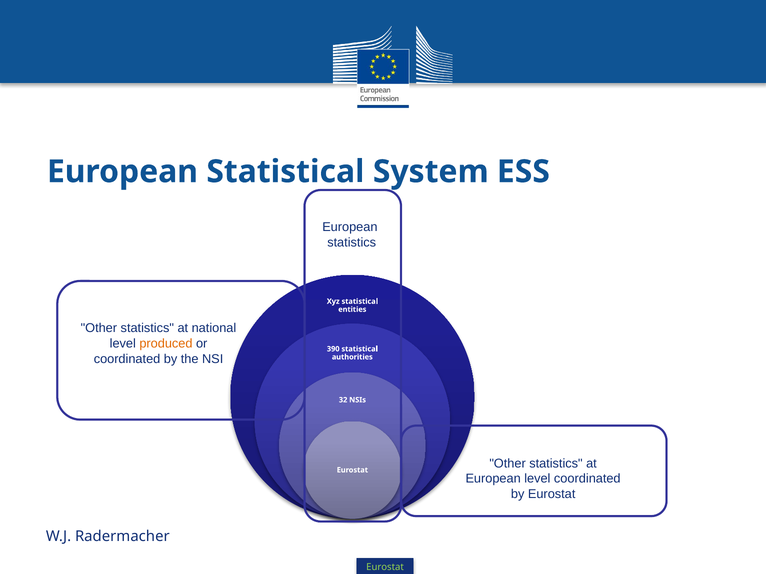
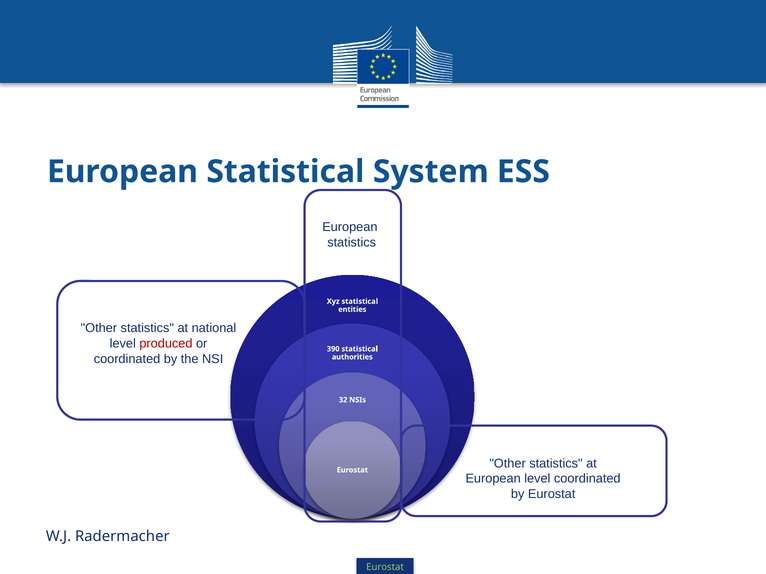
produced colour: orange -> red
